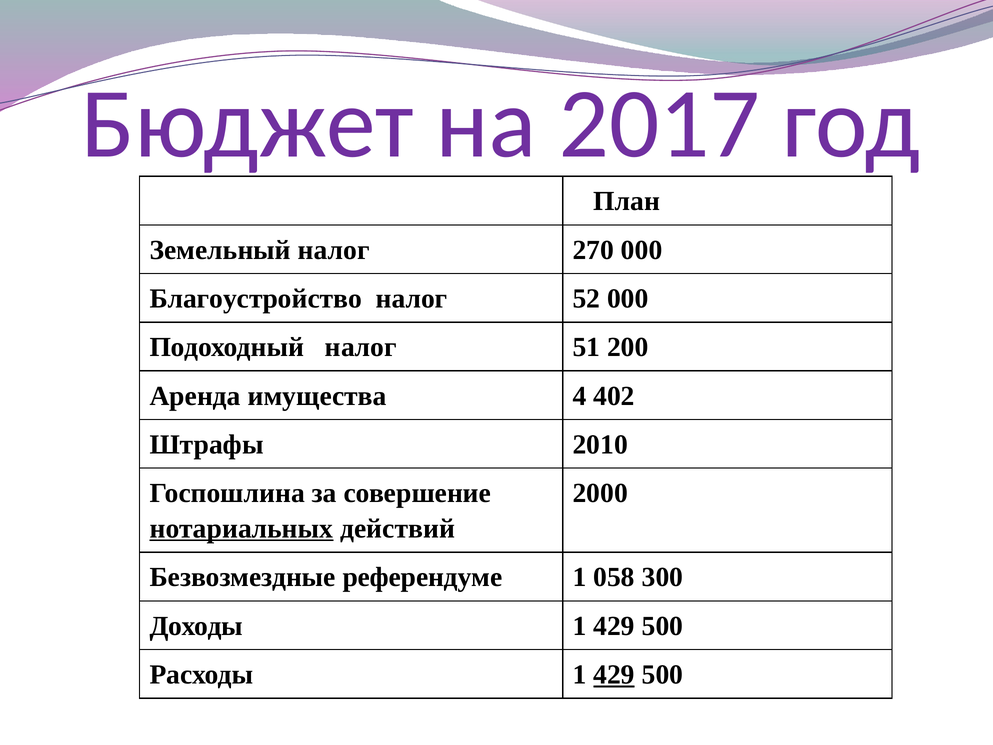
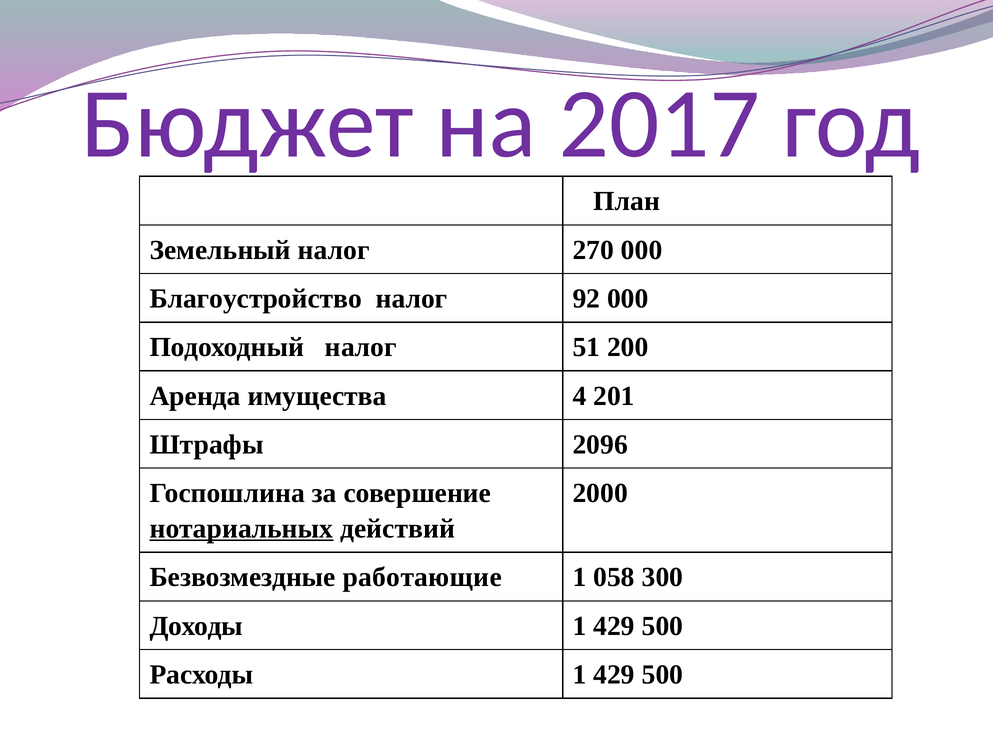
52: 52 -> 92
402: 402 -> 201
2010: 2010 -> 2096
референдуме: референдуме -> работающие
429 at (614, 674) underline: present -> none
